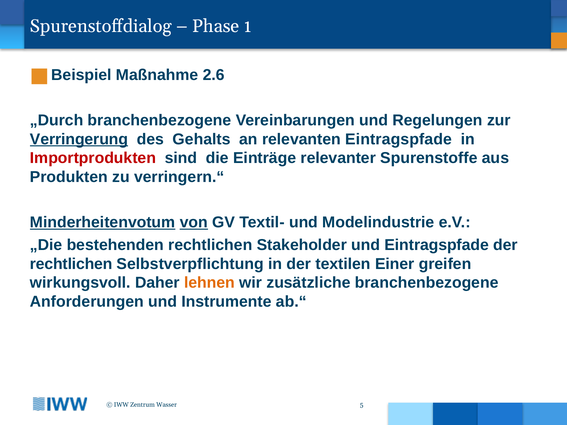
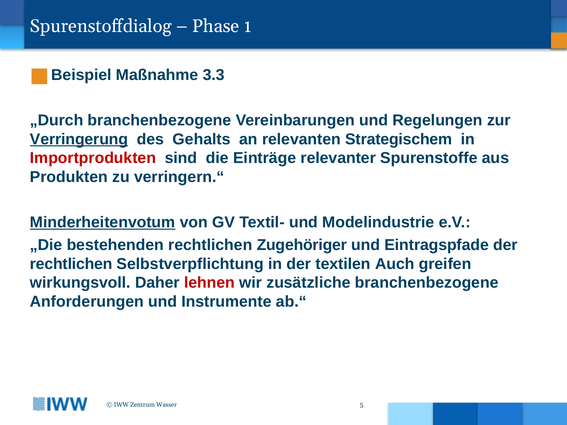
2.6: 2.6 -> 3.3
relevanten Eintragspfade: Eintragspfade -> Strategischem
von underline: present -> none
Stakeholder: Stakeholder -> Zugehöriger
Einer: Einer -> Auch
lehnen colour: orange -> red
